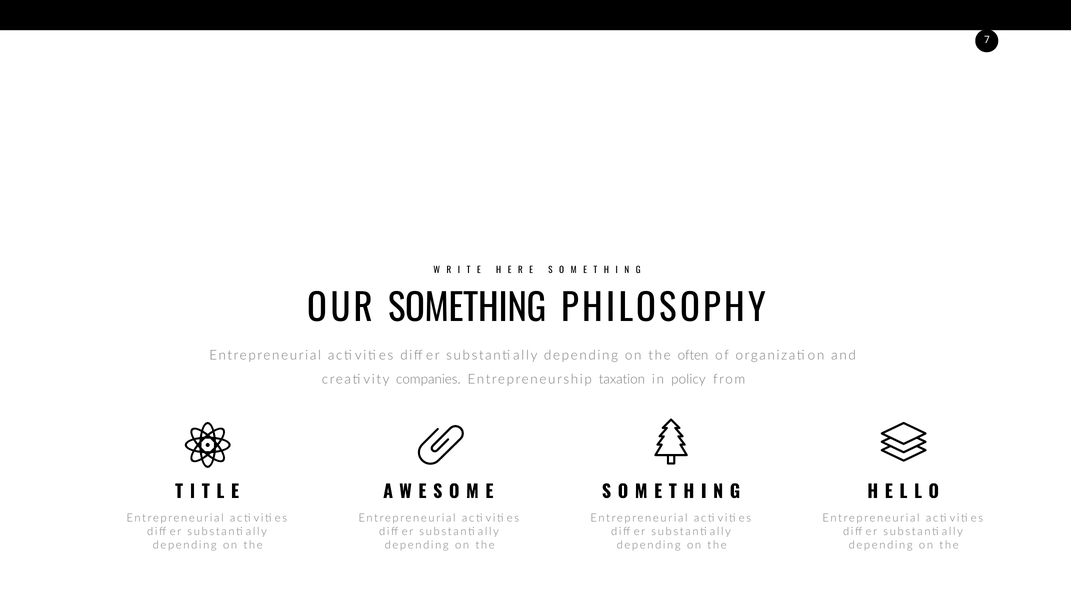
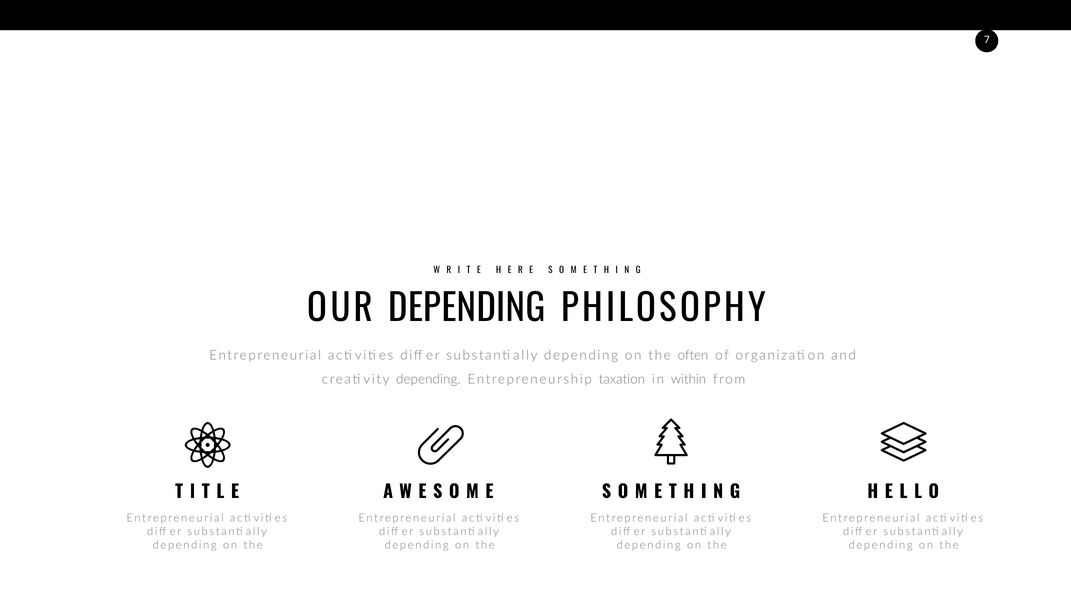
OUR SOMETHING: SOMETHING -> DEPENDING
creativity companies: companies -> depending
policy: policy -> within
